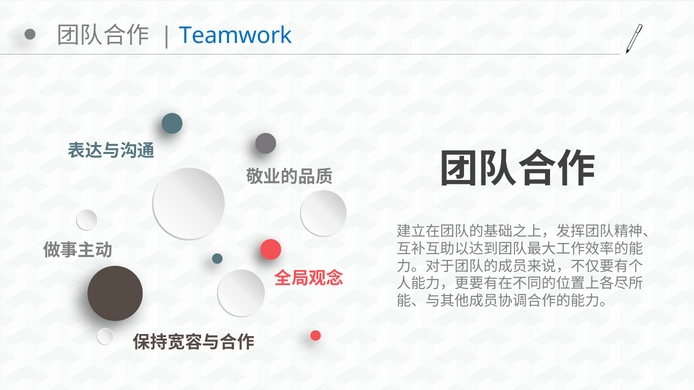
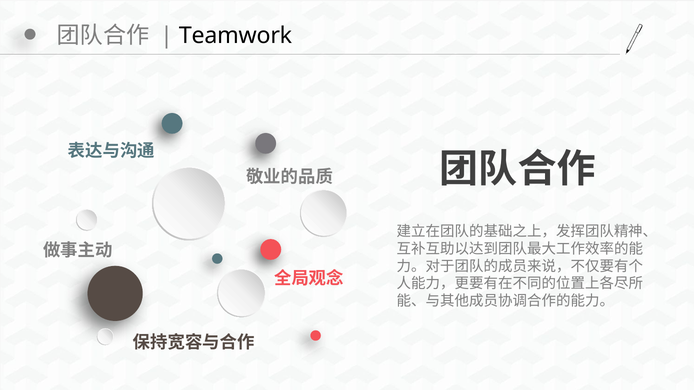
Teamwork colour: blue -> black
